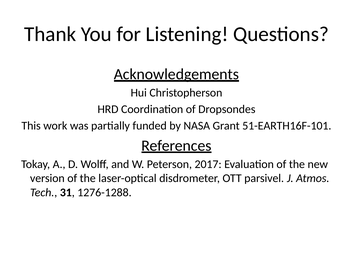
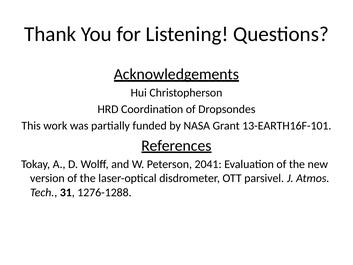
51-EARTH16F-101: 51-EARTH16F-101 -> 13-EARTH16F-101
2017: 2017 -> 2041
